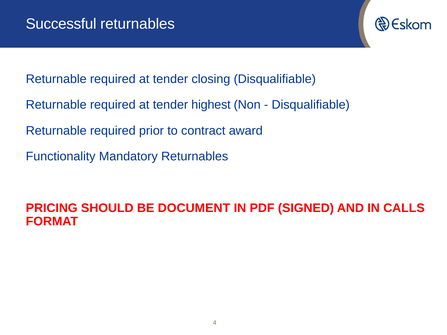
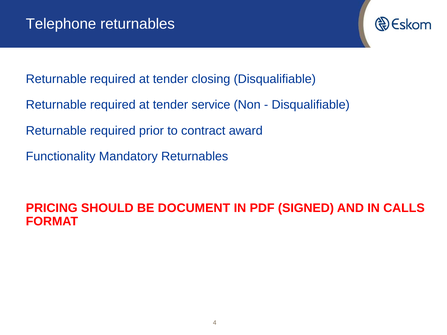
Successful: Successful -> Telephone
highest: highest -> service
